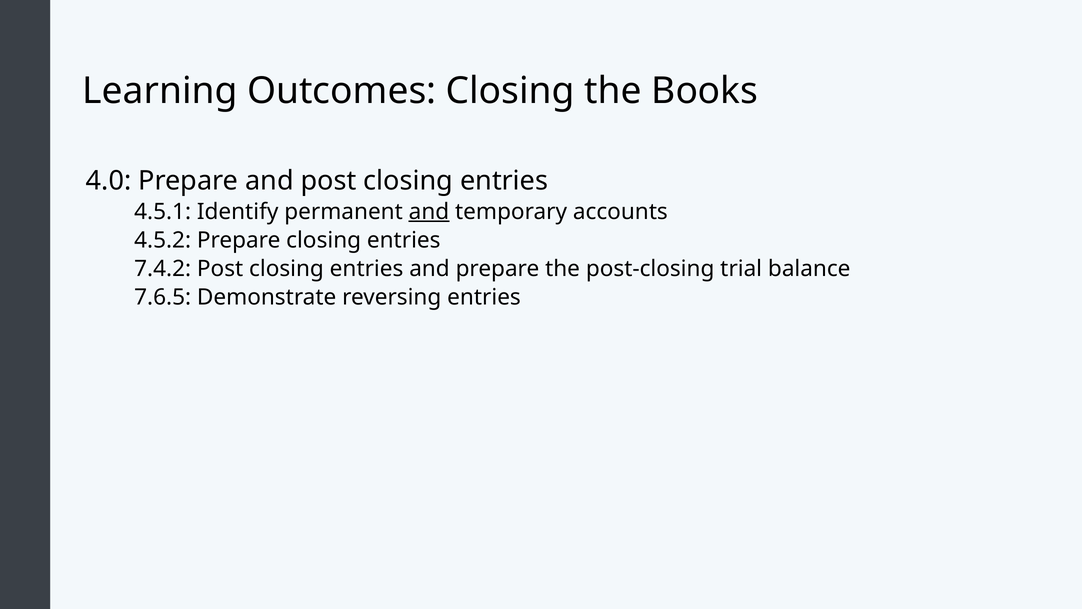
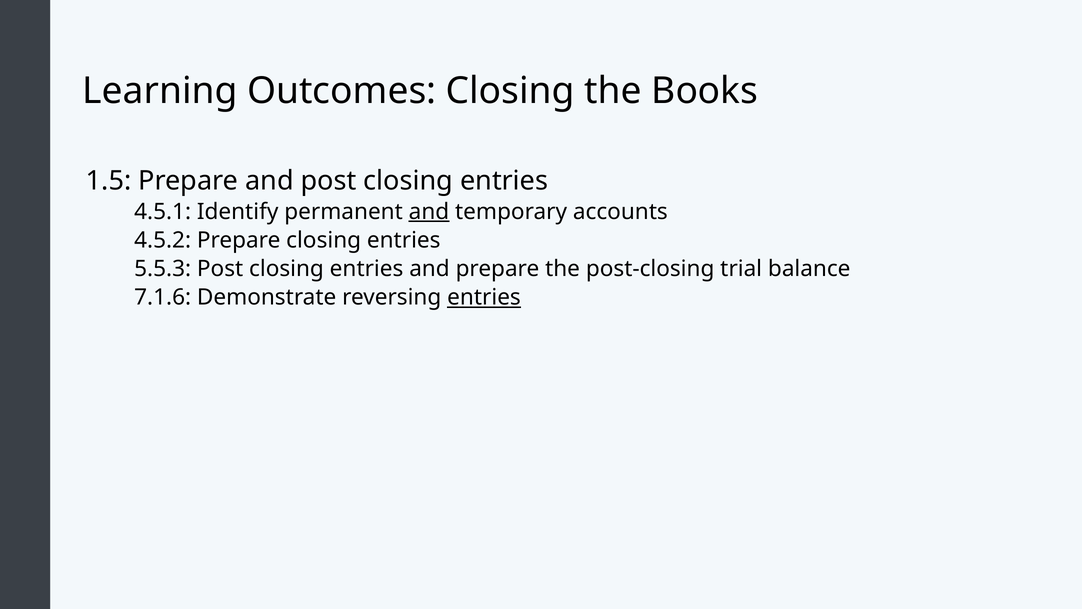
4.0: 4.0 -> 1.5
7.4.2: 7.4.2 -> 5.5.3
7.6.5: 7.6.5 -> 7.1.6
entries at (484, 297) underline: none -> present
